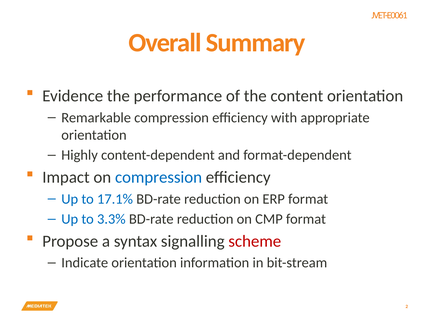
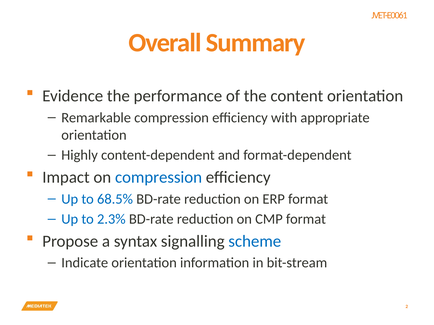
17.1%: 17.1% -> 68.5%
3.3%: 3.3% -> 2.3%
scheme colour: red -> blue
